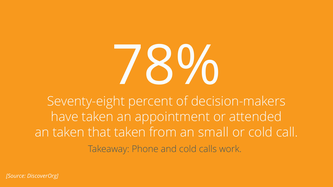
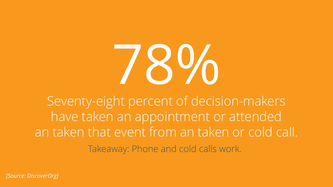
that taken: taken -> event
from an small: small -> taken
